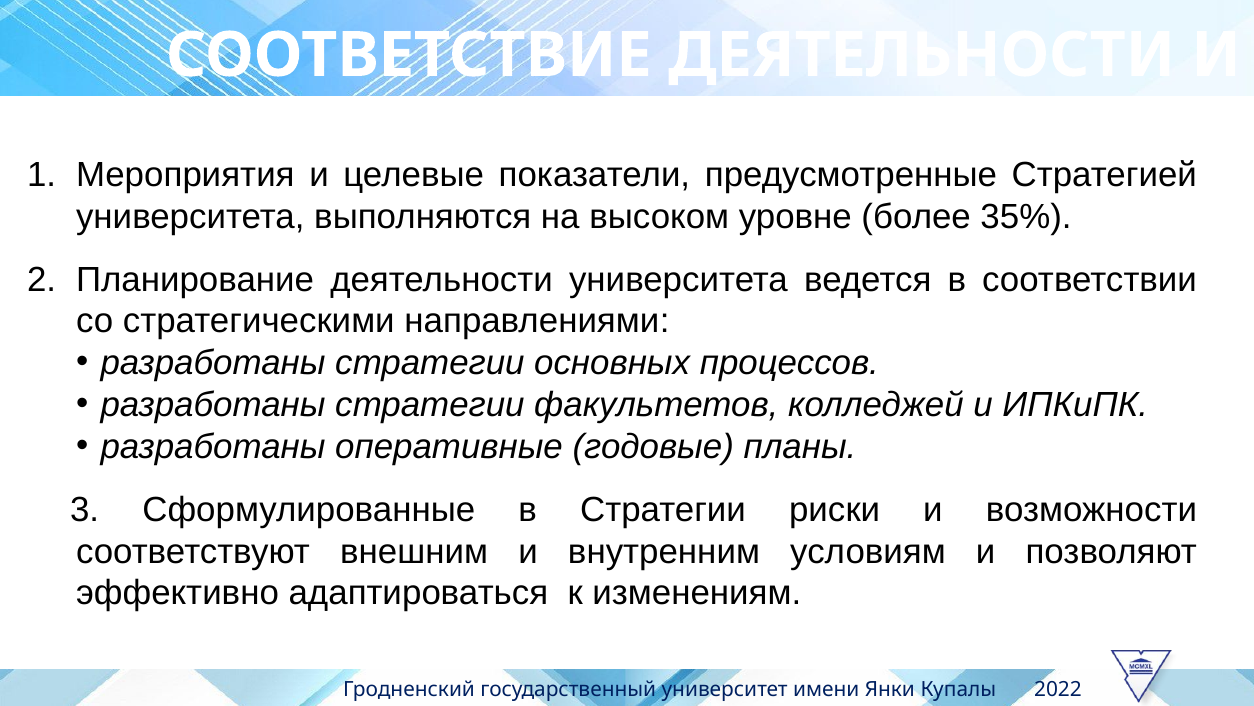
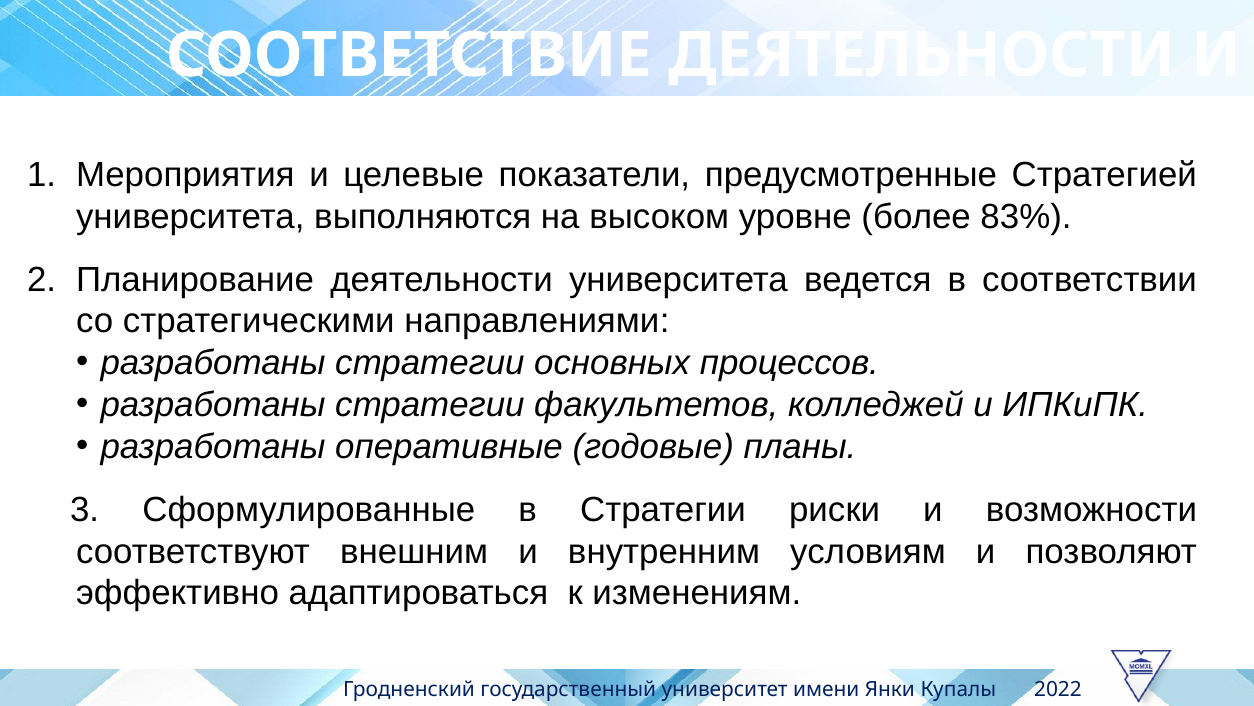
35%: 35% -> 83%
